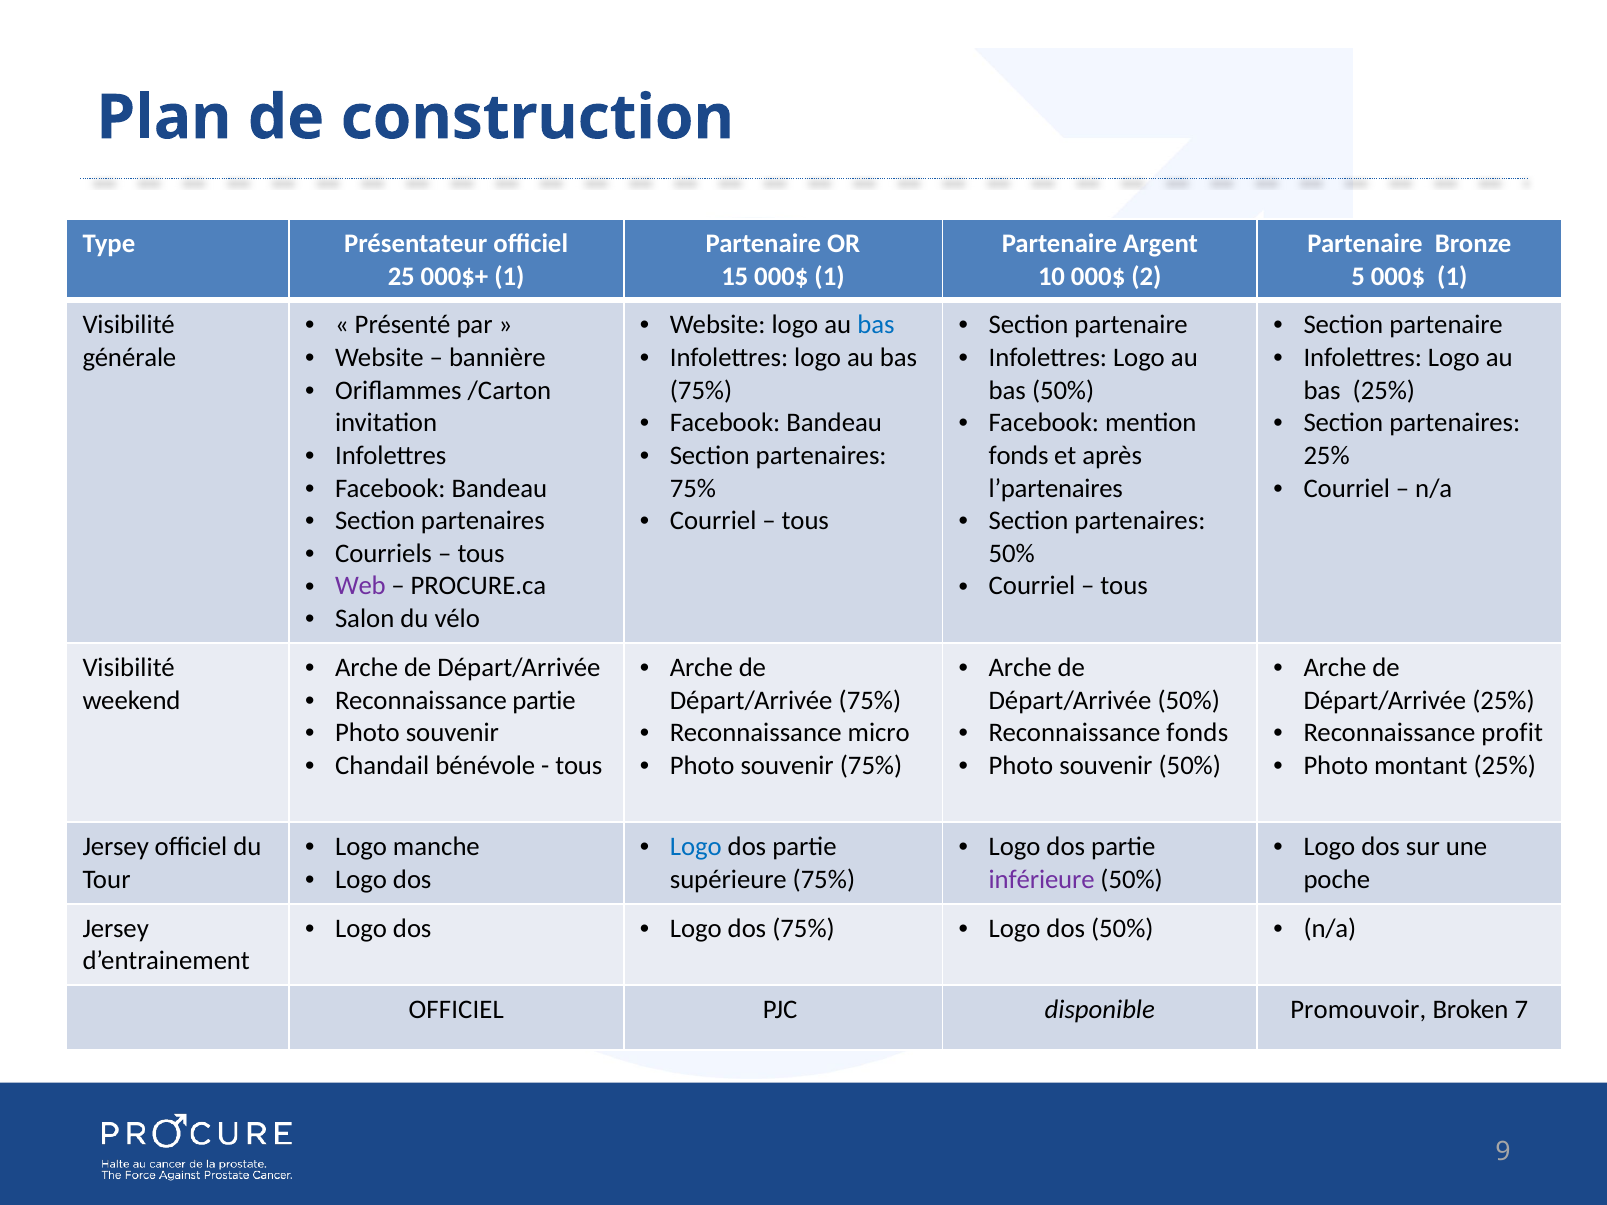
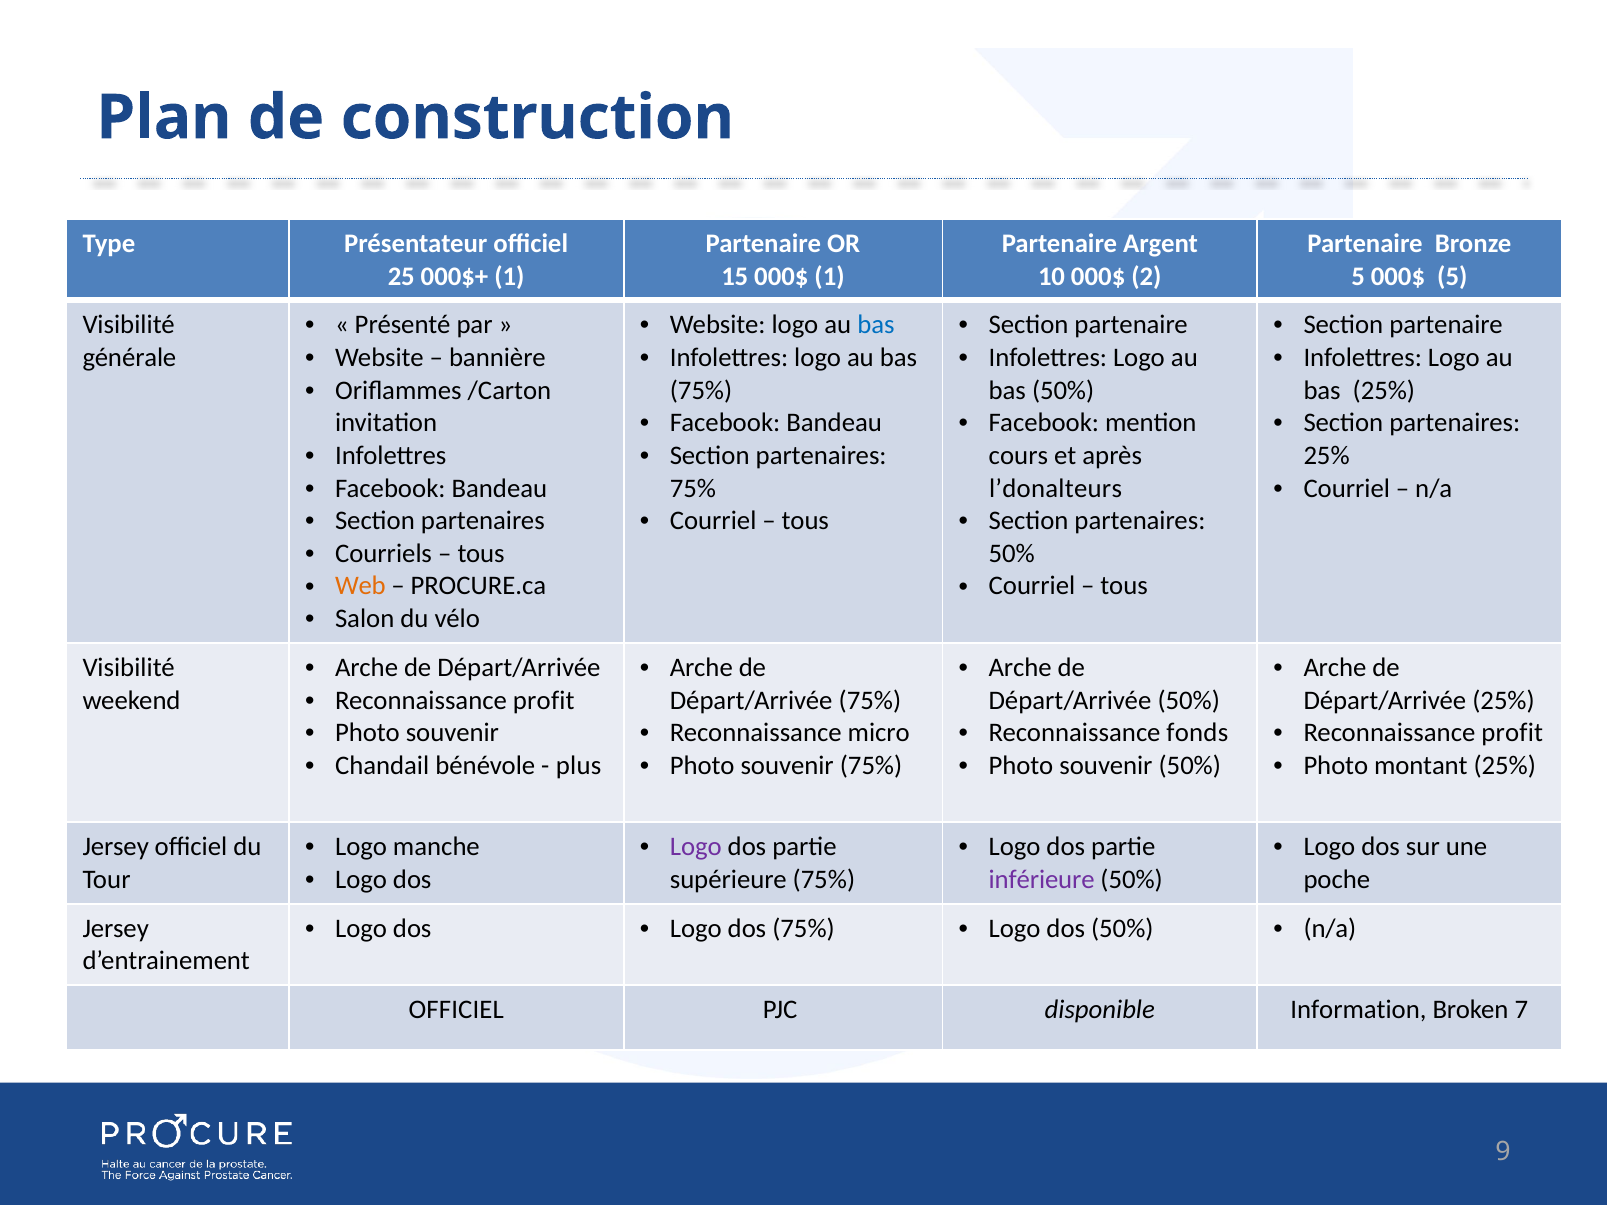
5 000$ 1: 1 -> 5
fonds at (1019, 456): fonds -> cours
l’partenaires: l’partenaires -> l’donalteurs
Web colour: purple -> orange
partie at (544, 700): partie -> profit
tous at (579, 766): tous -> plus
Logo at (696, 847) colour: blue -> purple
Promouvoir: Promouvoir -> Information
